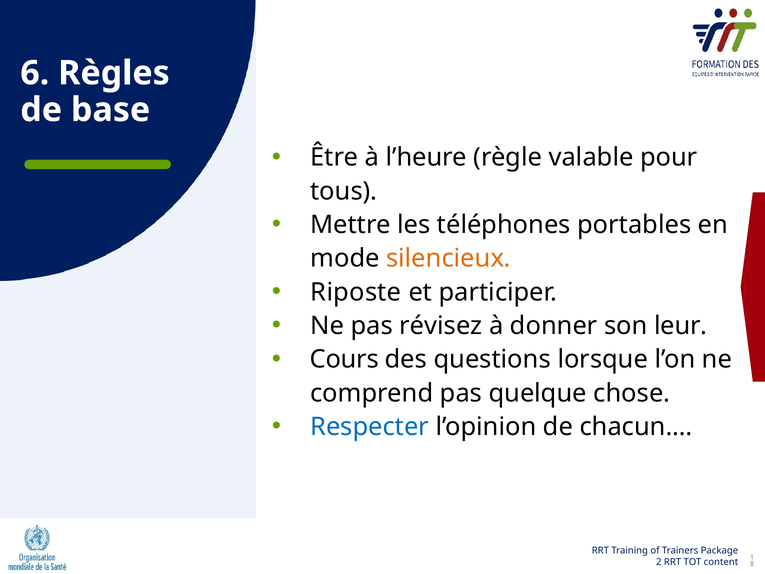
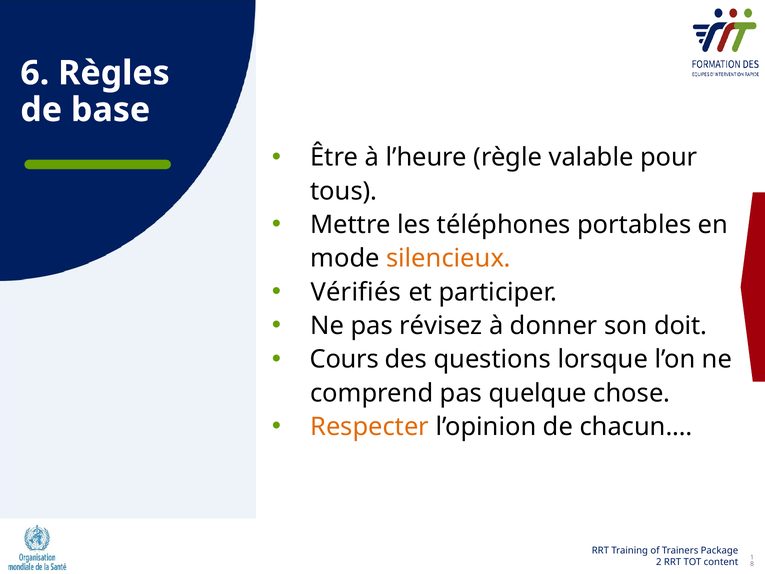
Riposte: Riposte -> Vérifiés
leur: leur -> doit
Respecter colour: blue -> orange
